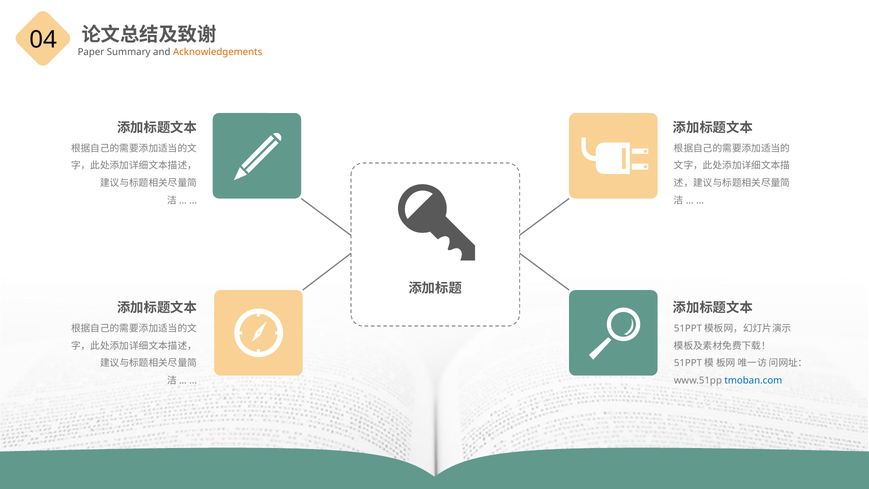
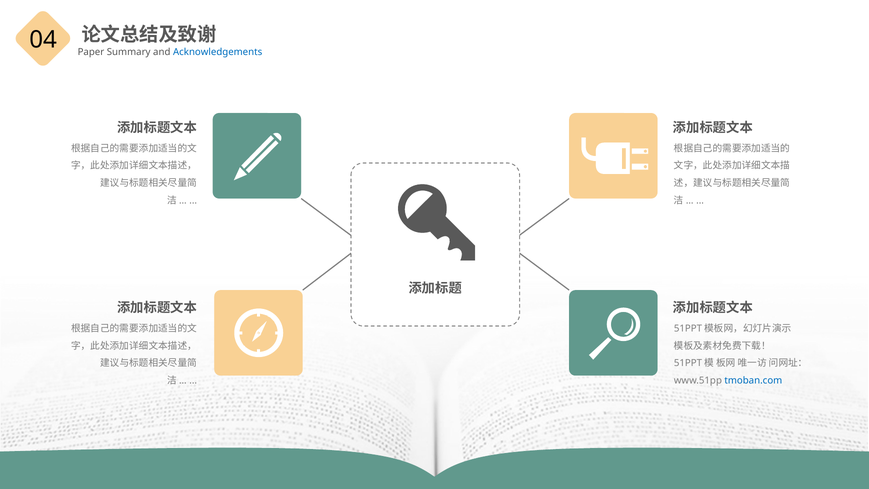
Acknowledgements colour: orange -> blue
